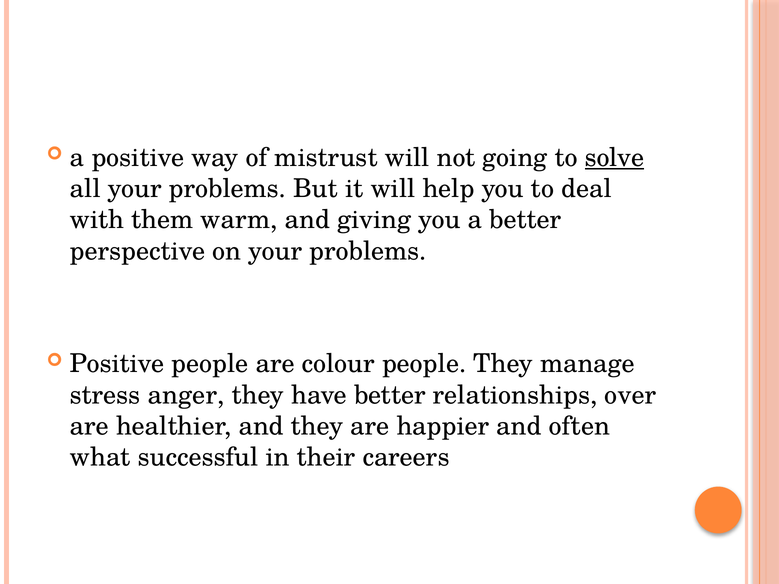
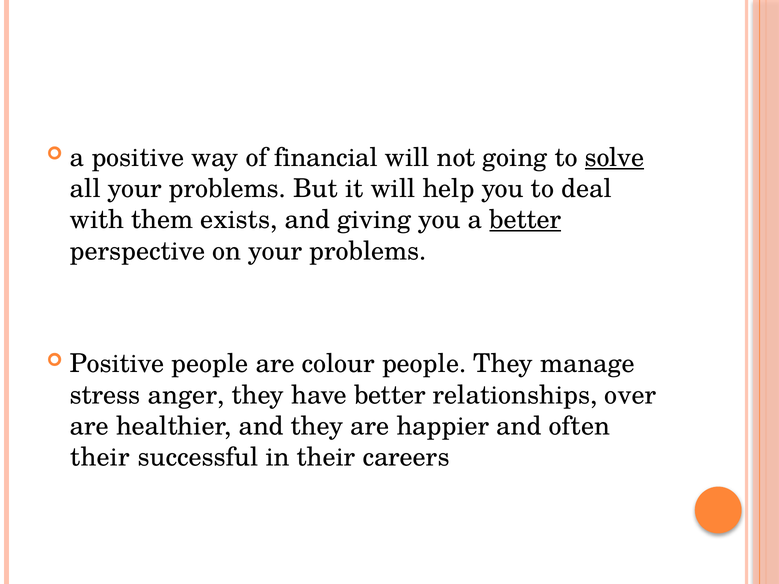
mistrust: mistrust -> financial
warm: warm -> exists
better at (525, 220) underline: none -> present
what at (100, 458): what -> their
